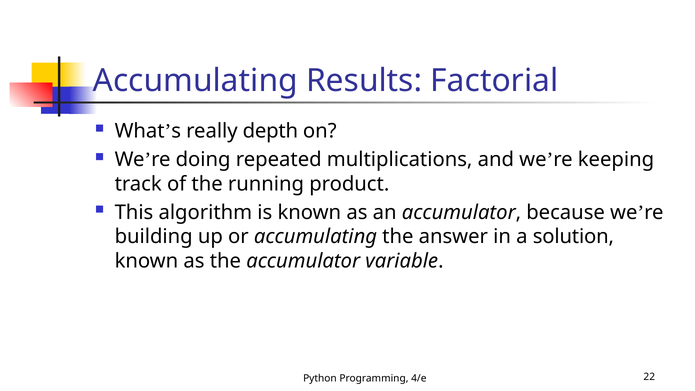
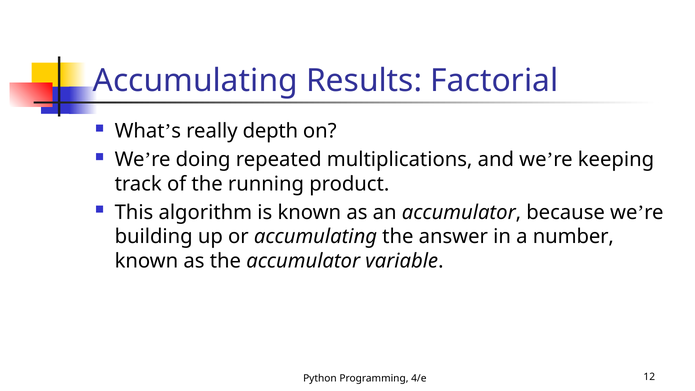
solution: solution -> number
22: 22 -> 12
